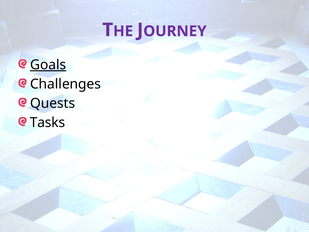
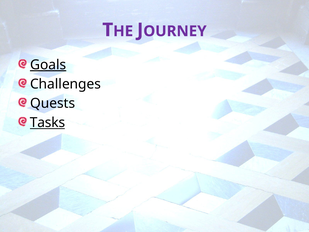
Tasks underline: none -> present
